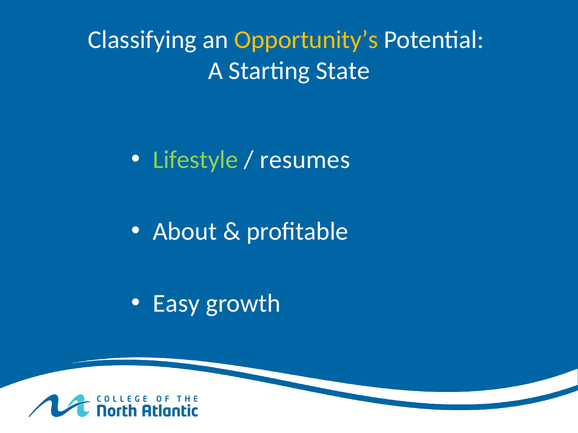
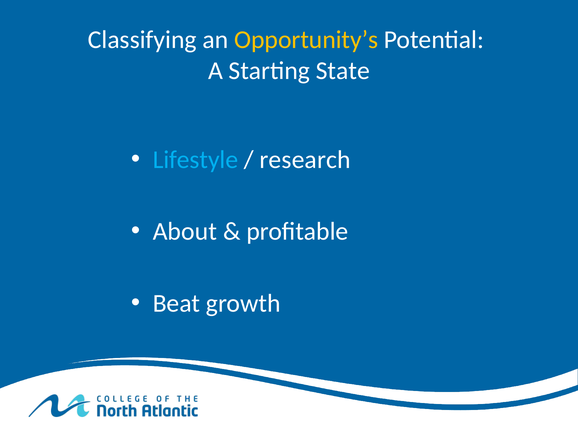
Lifestyle colour: light green -> light blue
resumes: resumes -> research
Easy: Easy -> Beat
